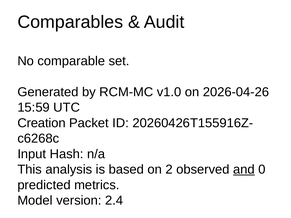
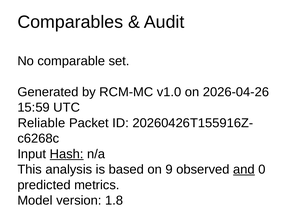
Creation: Creation -> Reliable
Hash underline: none -> present
2: 2 -> 9
2.4: 2.4 -> 1.8
